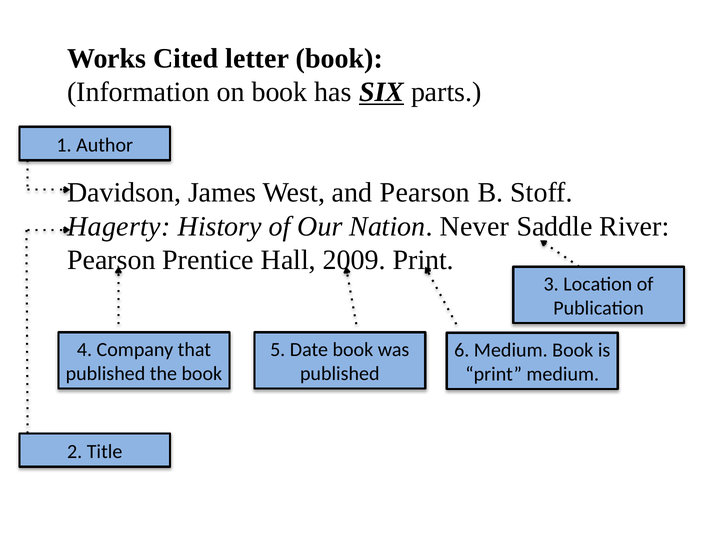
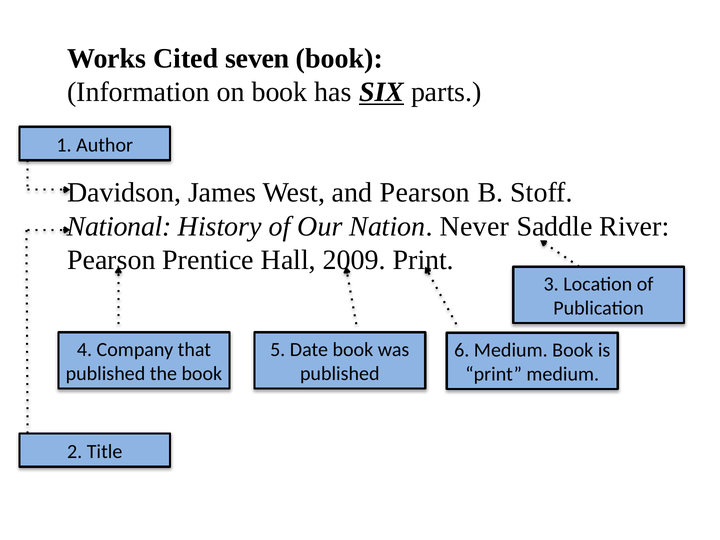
letter: letter -> seven
Hagerty: Hagerty -> National
